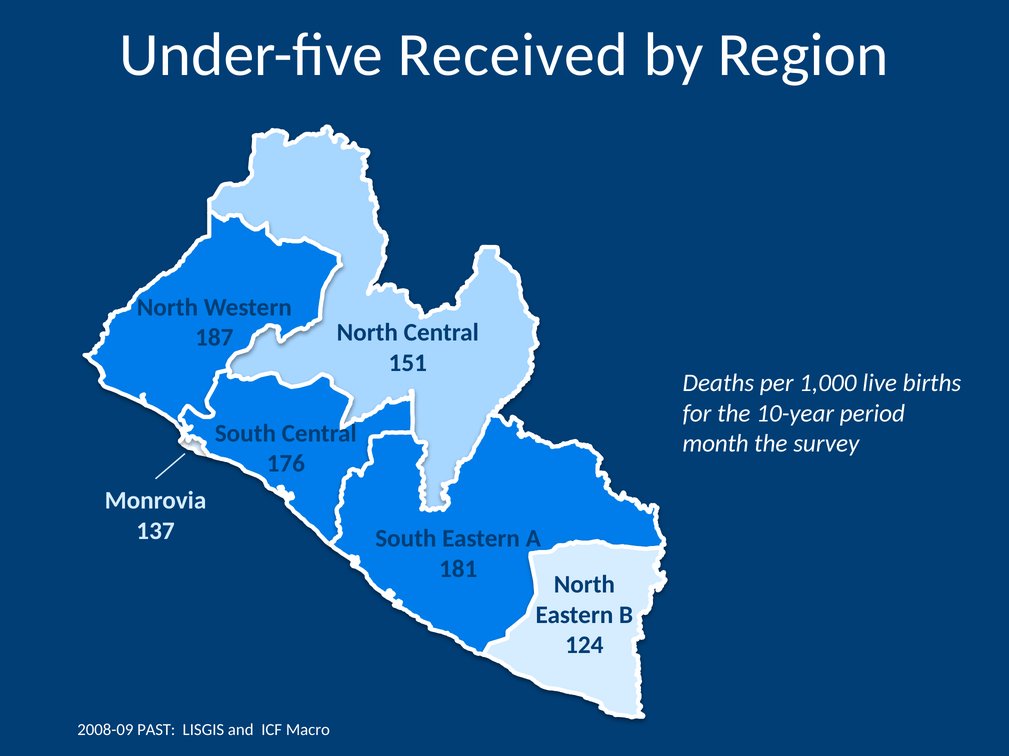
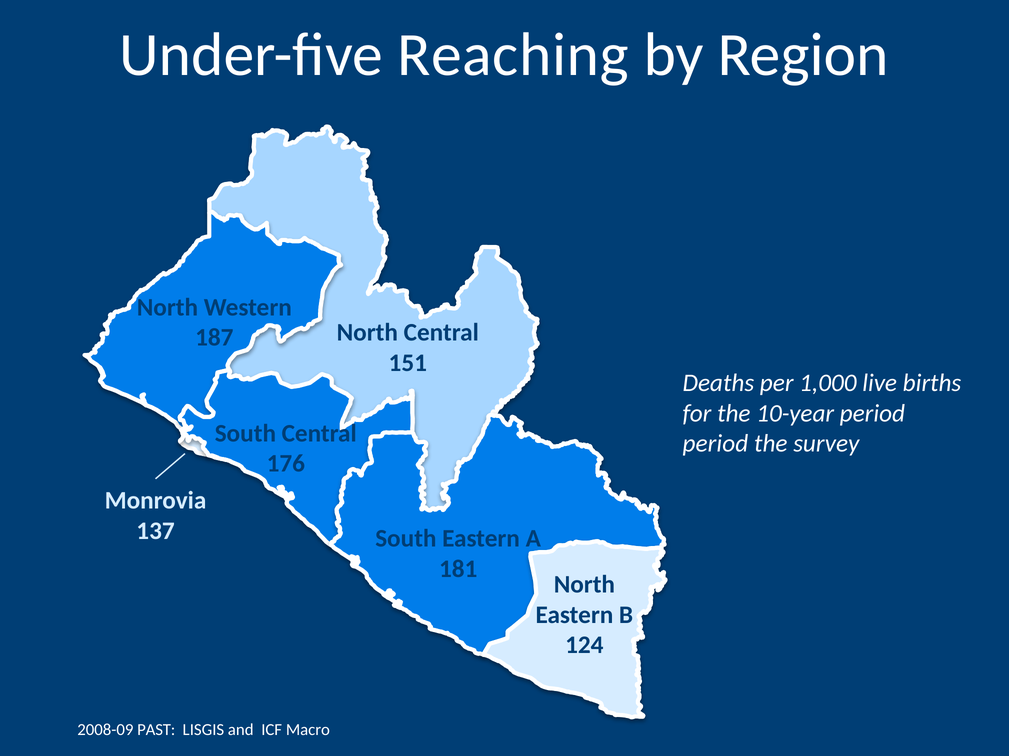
Received: Received -> Reaching
month at (716, 444): month -> period
